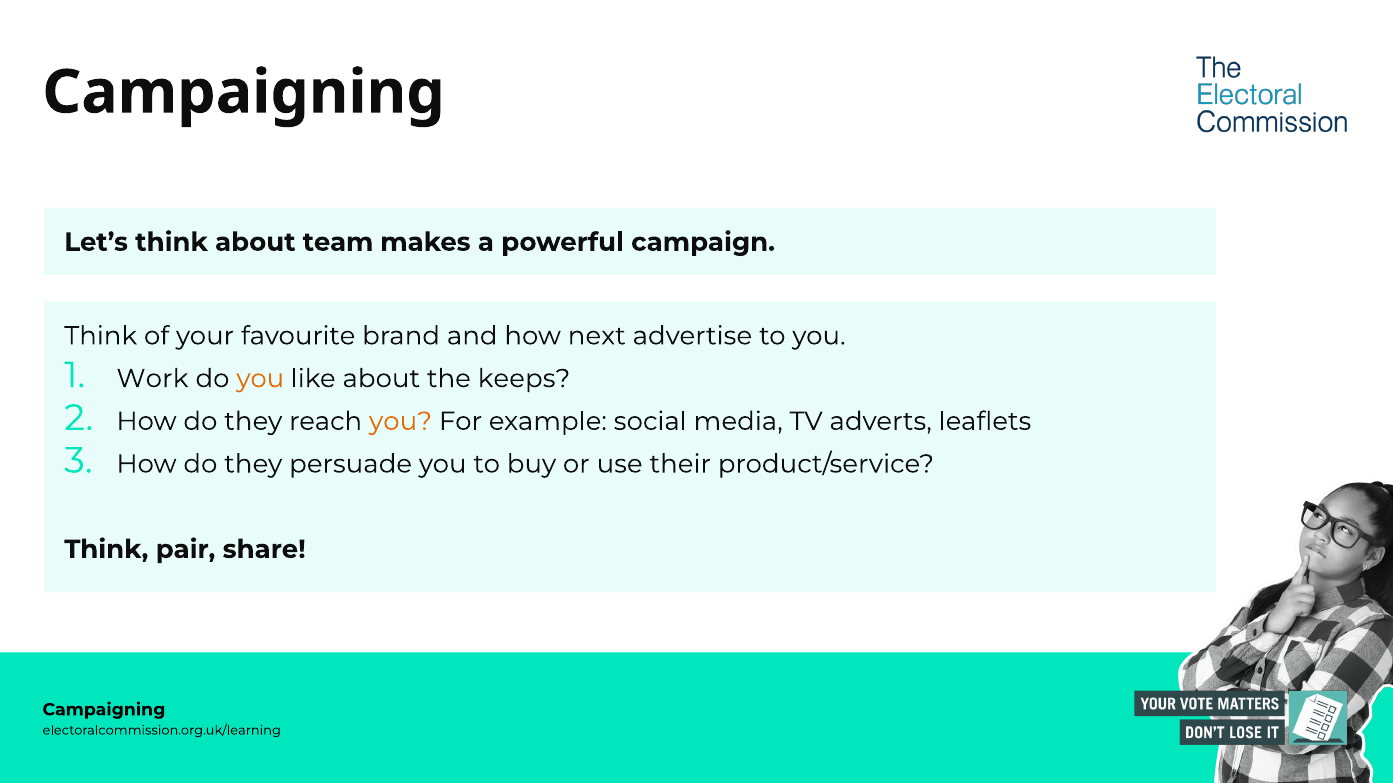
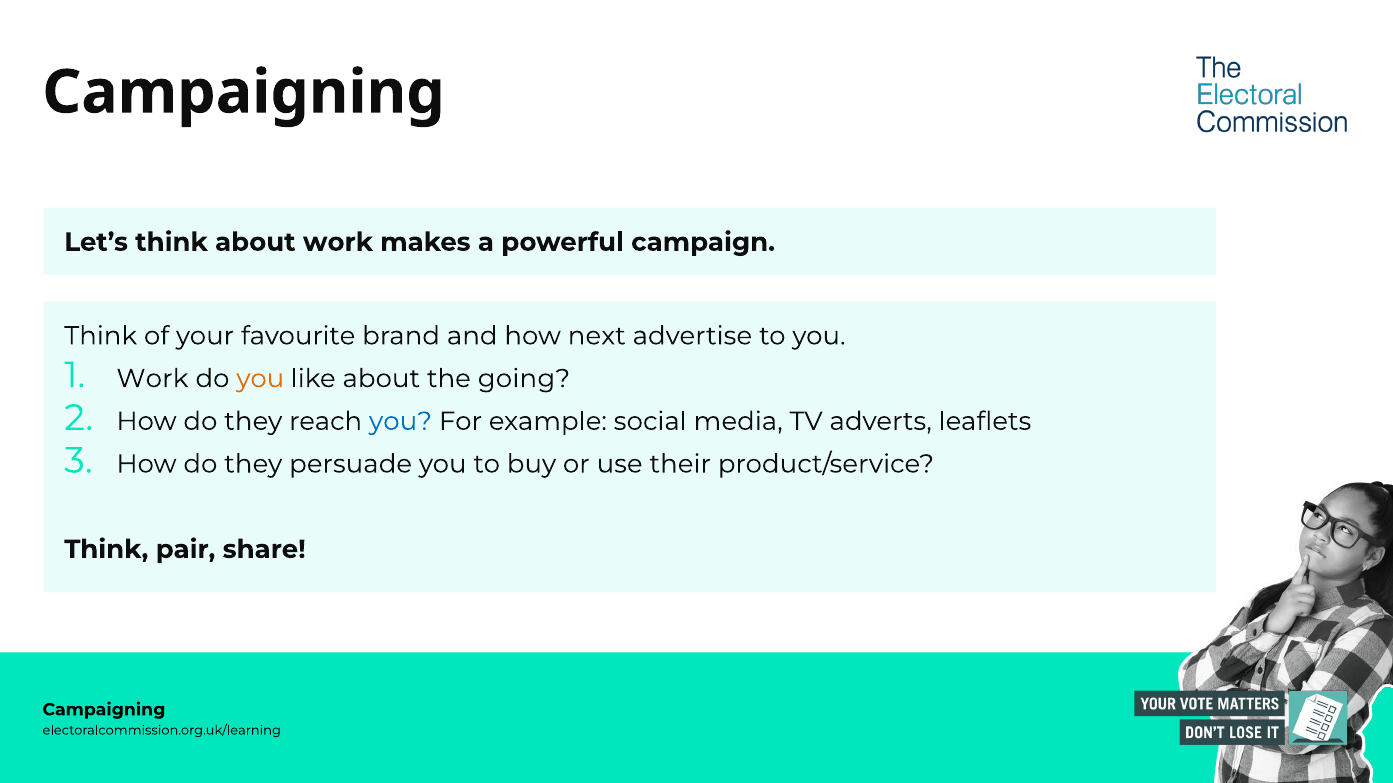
about team: team -> work
keeps: keeps -> going
you at (401, 422) colour: orange -> blue
